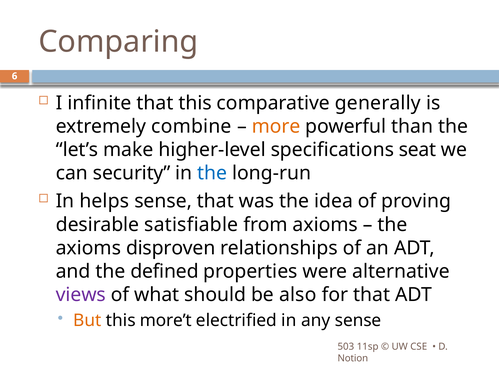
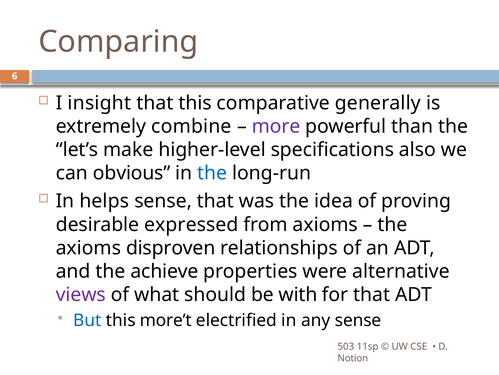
infinite: infinite -> insight
more colour: orange -> purple
seat: seat -> also
security: security -> obvious
satisfiable: satisfiable -> expressed
defined: defined -> achieve
also: also -> with
But colour: orange -> blue
